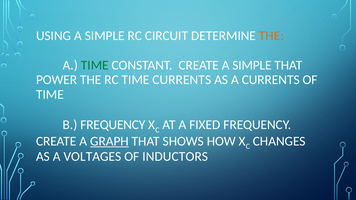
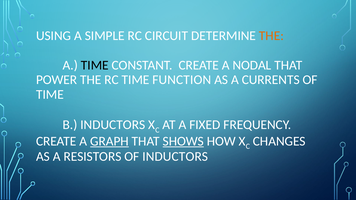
TIME at (95, 65) colour: green -> black
CREATE A SIMPLE: SIMPLE -> NODAL
TIME CURRENTS: CURRENTS -> FUNCTION
B FREQUENCY: FREQUENCY -> INDUCTORS
SHOWS underline: none -> present
VOLTAGES: VOLTAGES -> RESISTORS
